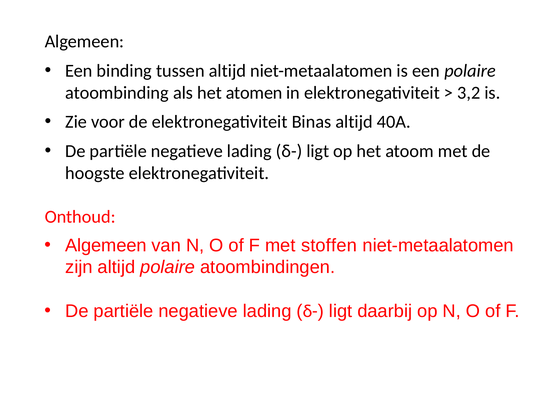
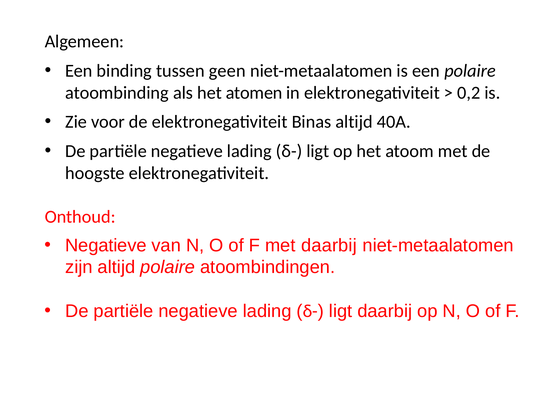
tussen altijd: altijd -> geen
3,2: 3,2 -> 0,2
Algemeen at (106, 245): Algemeen -> Negatieve
met stoffen: stoffen -> daarbij
